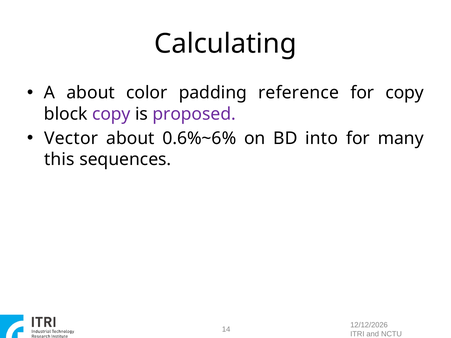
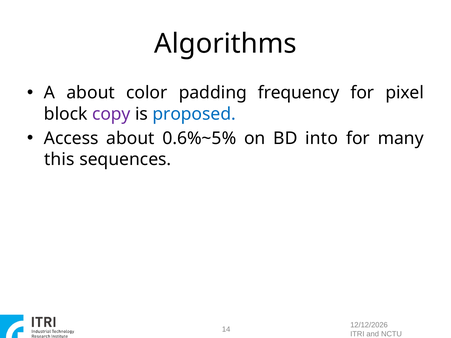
Calculating: Calculating -> Algorithms
reference: reference -> frequency
for copy: copy -> pixel
proposed colour: purple -> blue
Vector: Vector -> Access
0.6%~6%: 0.6%~6% -> 0.6%~5%
